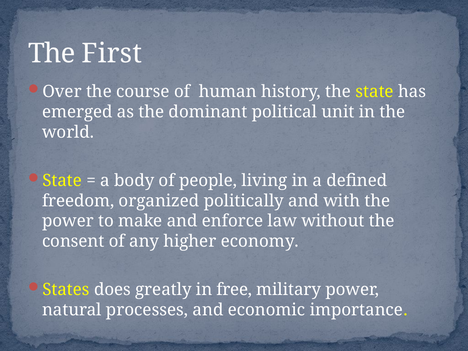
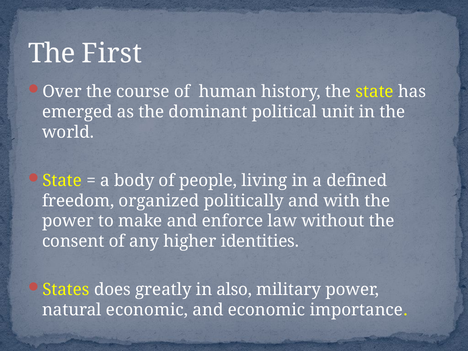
economy: economy -> identities
free: free -> also
natural processes: processes -> economic
